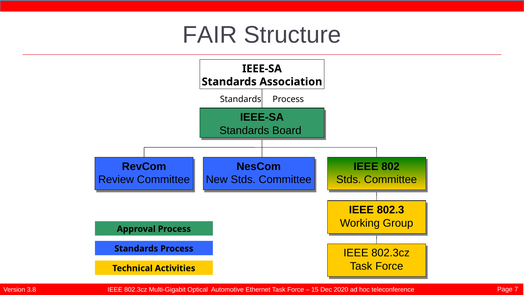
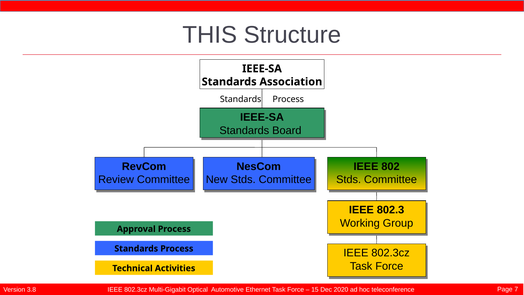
FAIR: FAIR -> THIS
